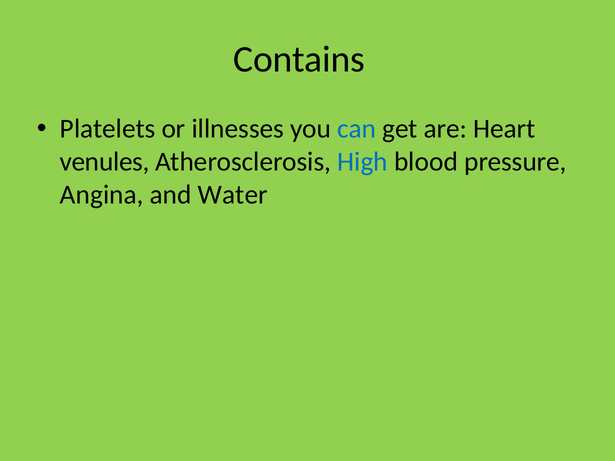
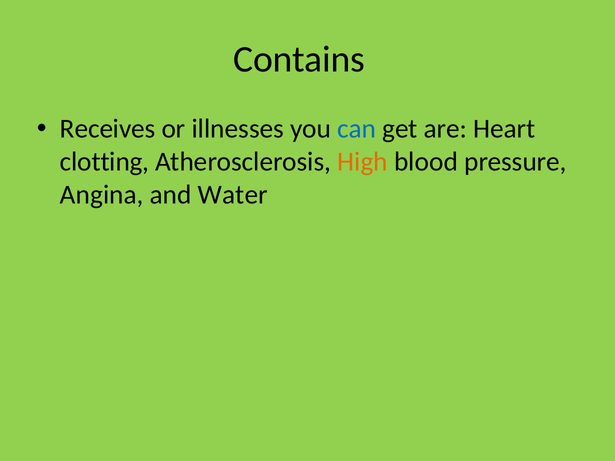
Platelets: Platelets -> Receives
venules: venules -> clotting
High colour: blue -> orange
